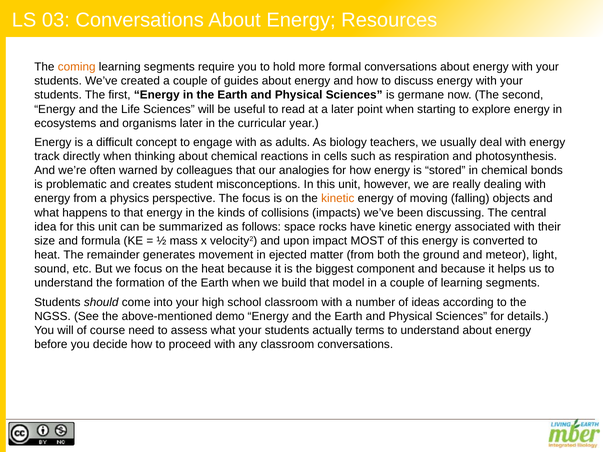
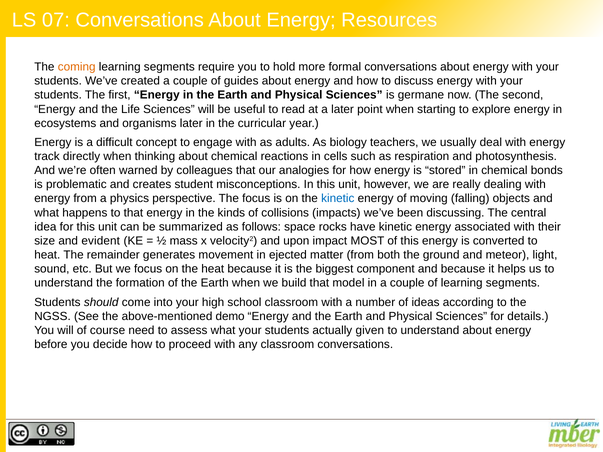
03: 03 -> 07
kinetic at (338, 199) colour: orange -> blue
formula: formula -> evident
terms: terms -> given
